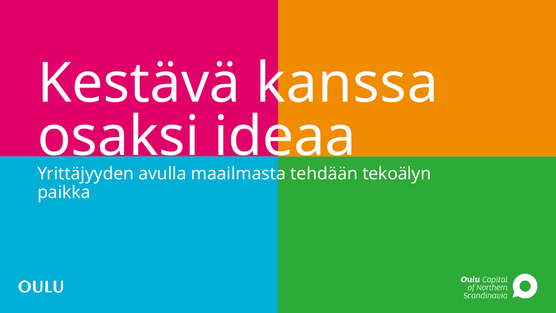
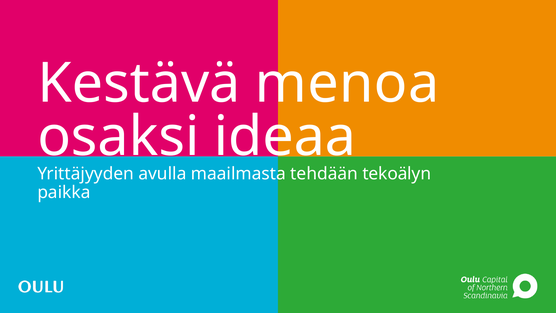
kanssa: kanssa -> menoa
